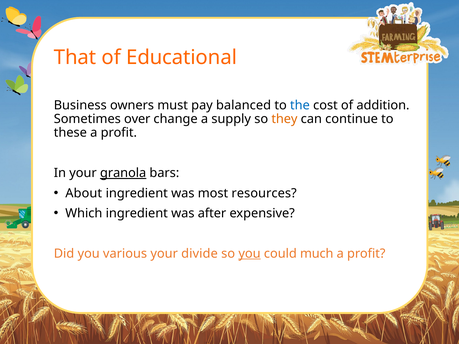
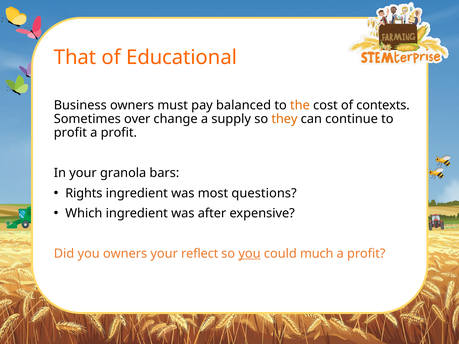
the colour: blue -> orange
addition: addition -> contexts
these at (70, 133): these -> profit
granola underline: present -> none
About: About -> Rights
resources: resources -> questions
you various: various -> owners
divide: divide -> reflect
